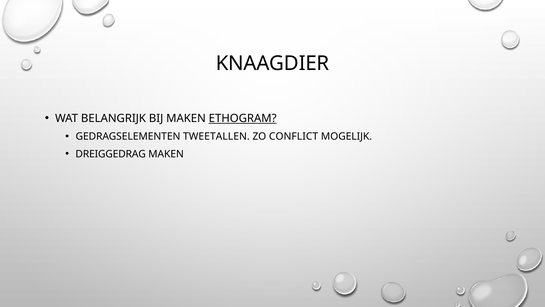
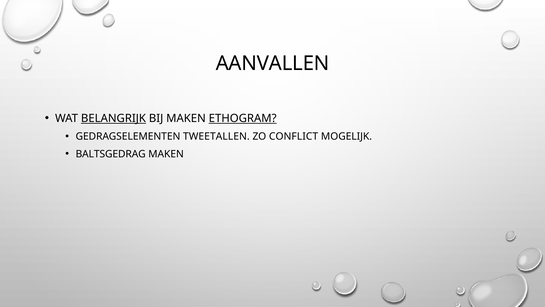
KNAAGDIER: KNAAGDIER -> AANVALLEN
BELANGRIJK underline: none -> present
DREIGGEDRAG: DREIGGEDRAG -> BALTSGEDRAG
